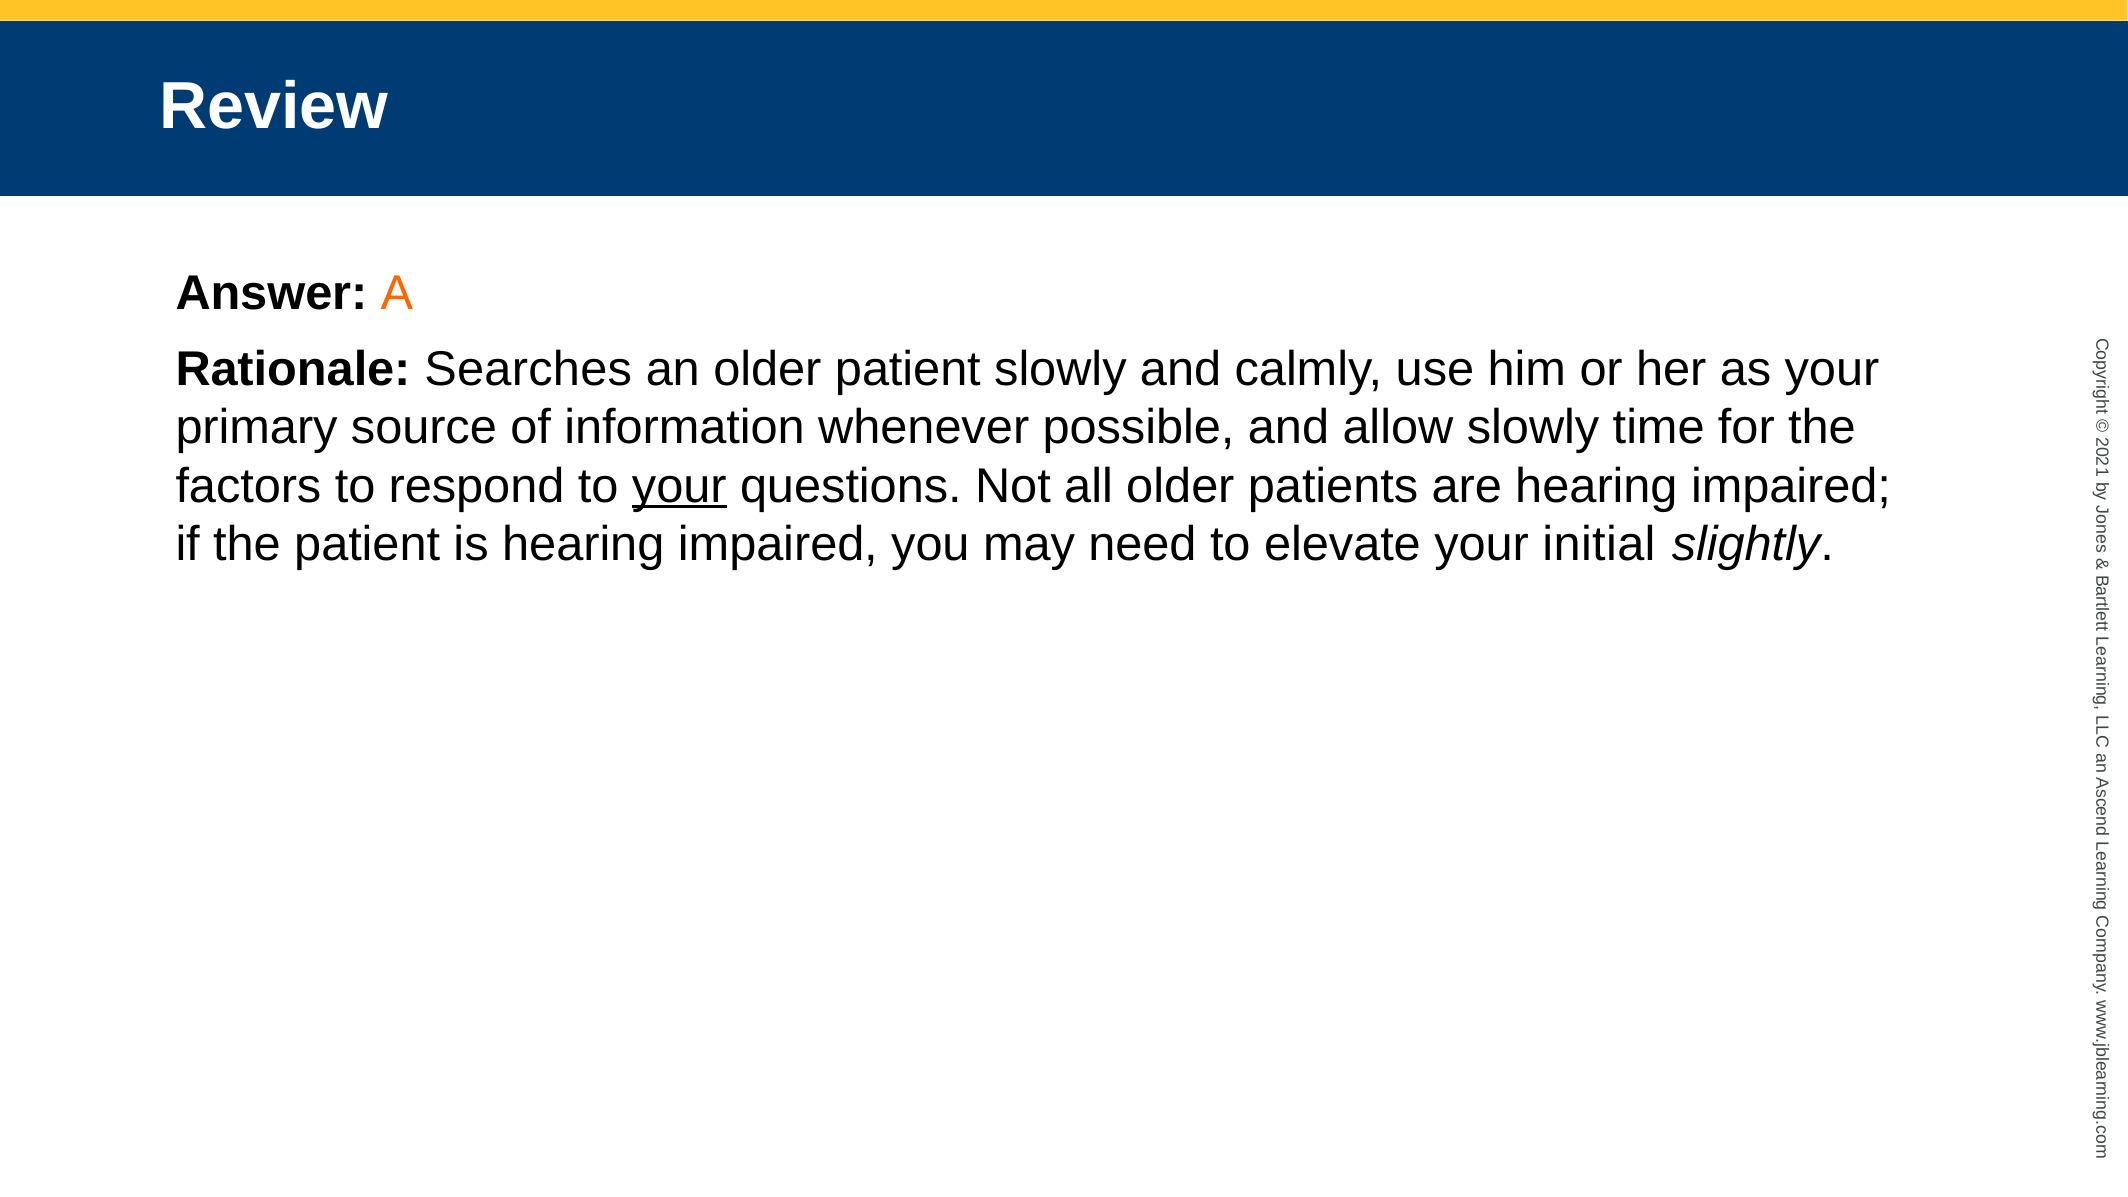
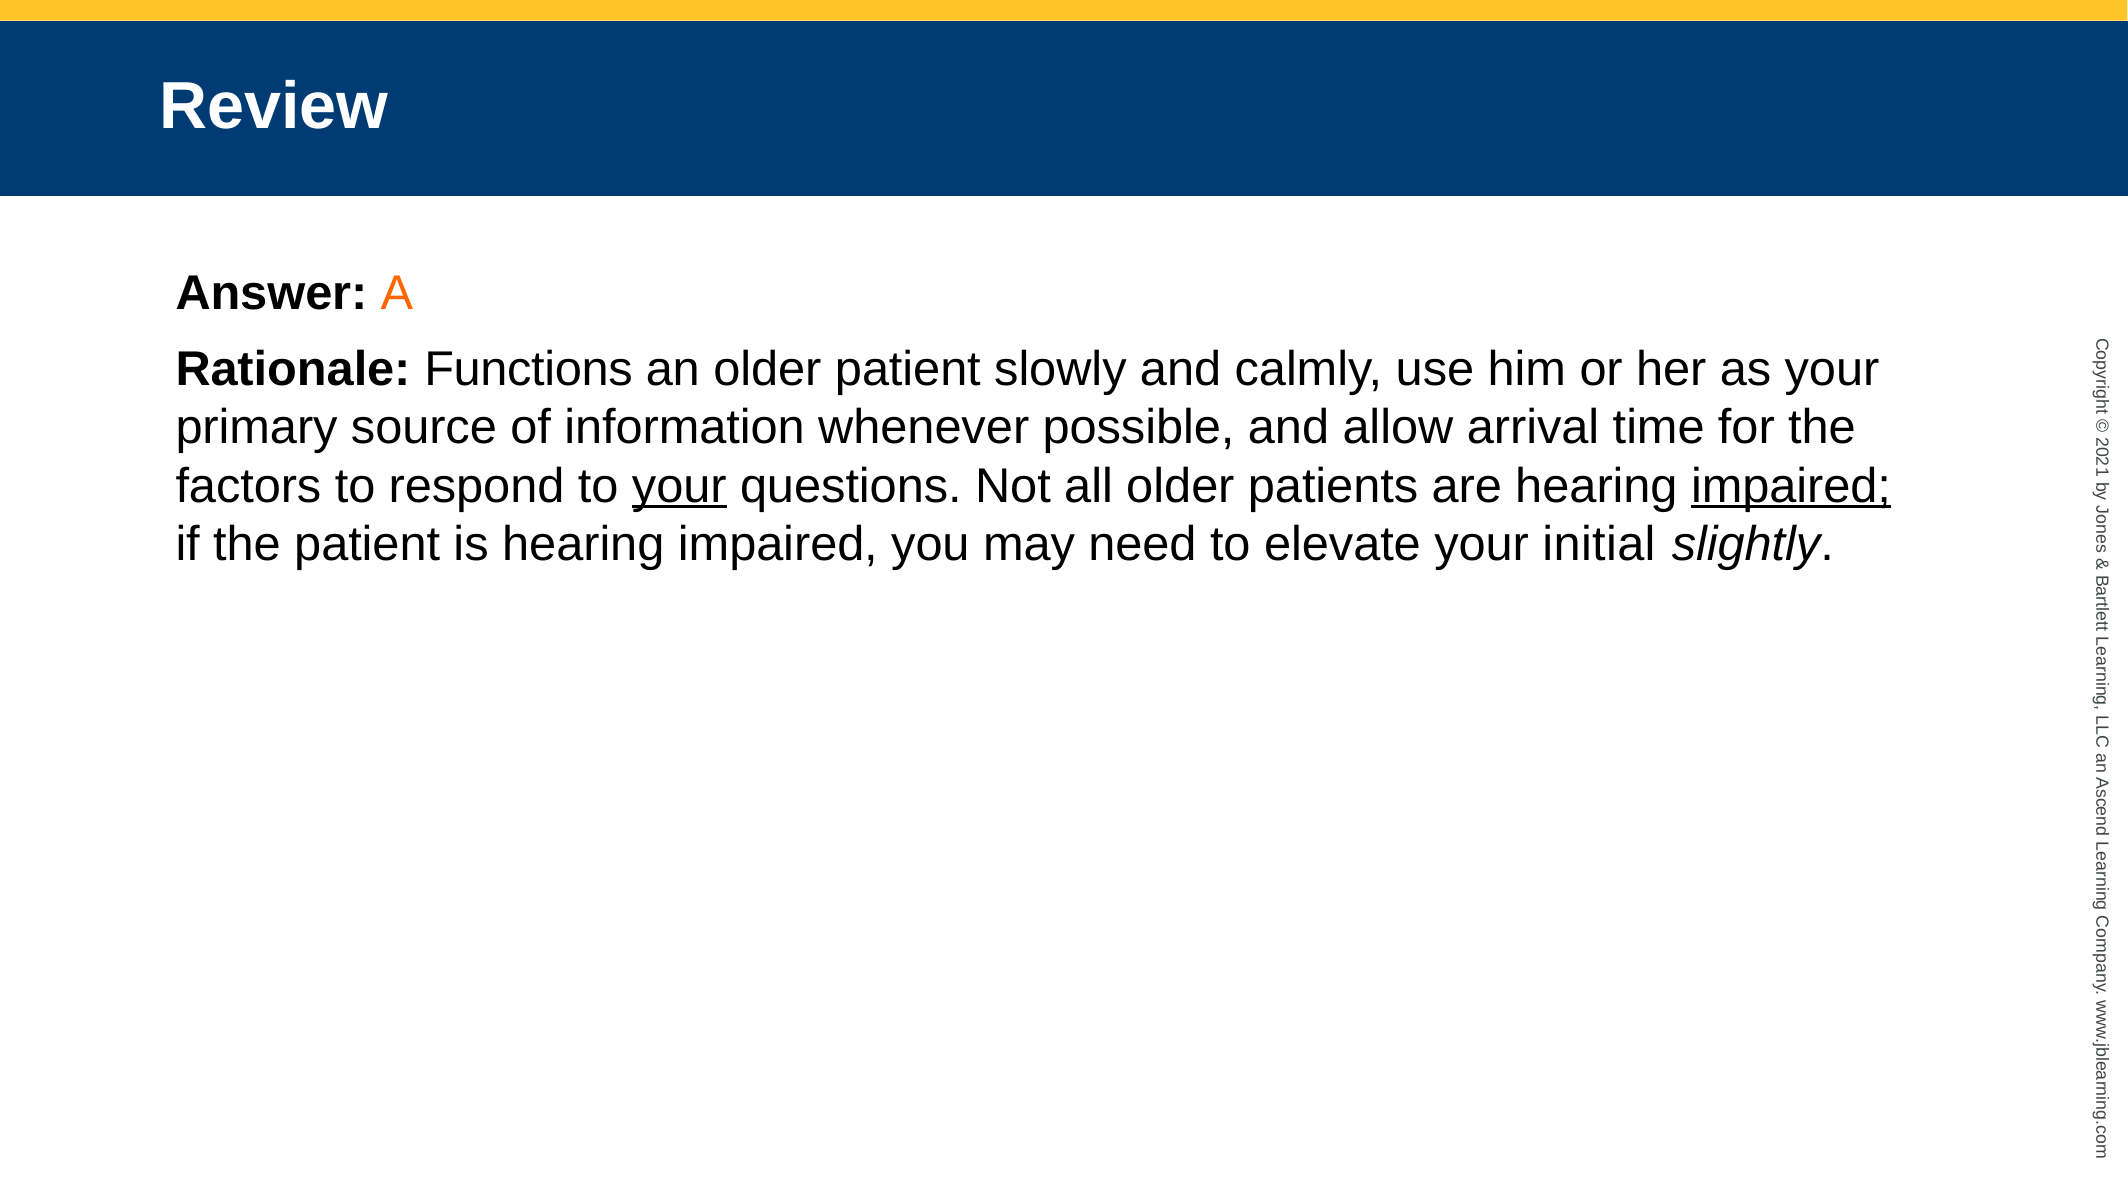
Searches: Searches -> Functions
allow slowly: slowly -> arrival
impaired at (1791, 486) underline: none -> present
